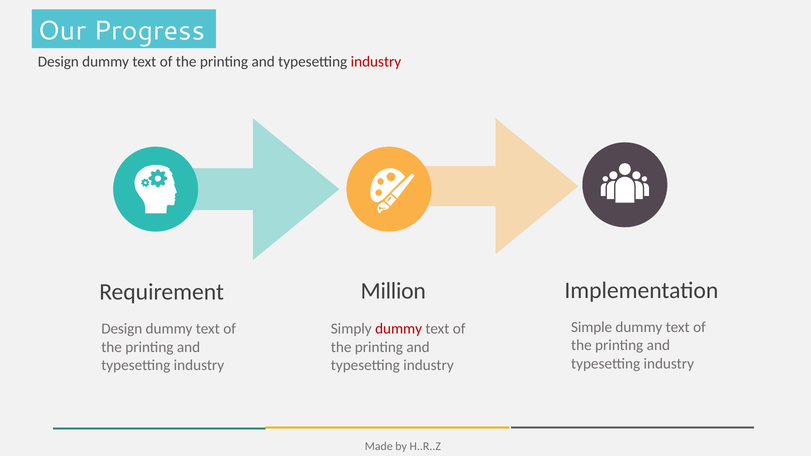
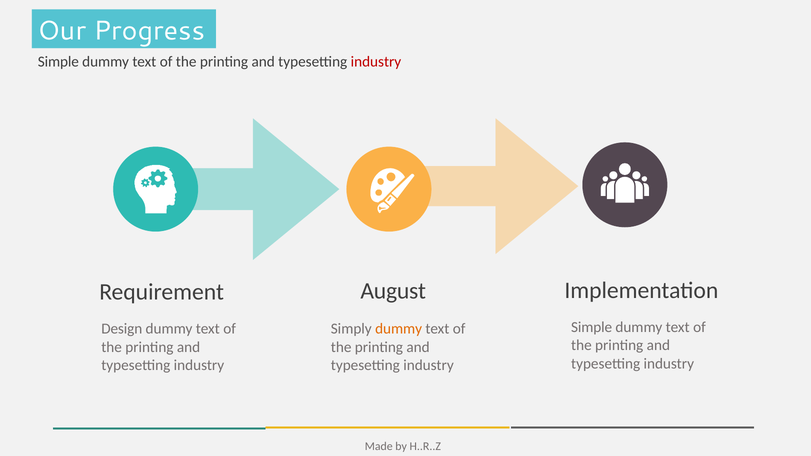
Design at (58, 62): Design -> Simple
Million: Million -> August
dummy at (399, 329) colour: red -> orange
